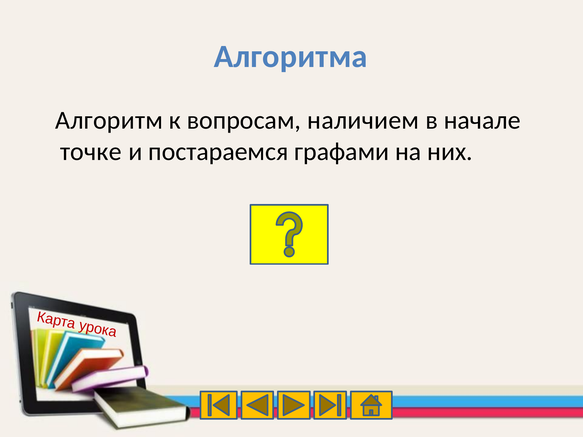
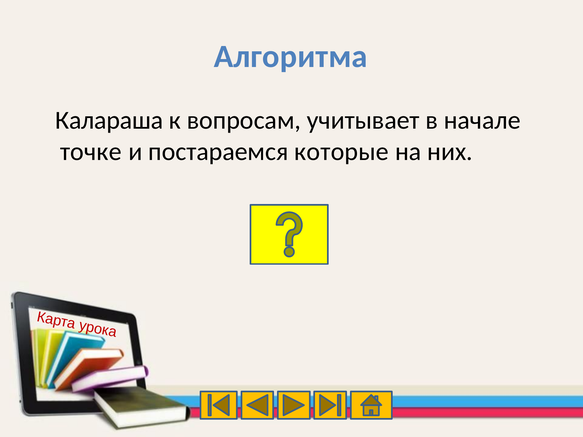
Алгоритм: Алгоритм -> Калараша
наличием: наличием -> учитывает
графами: графами -> которые
